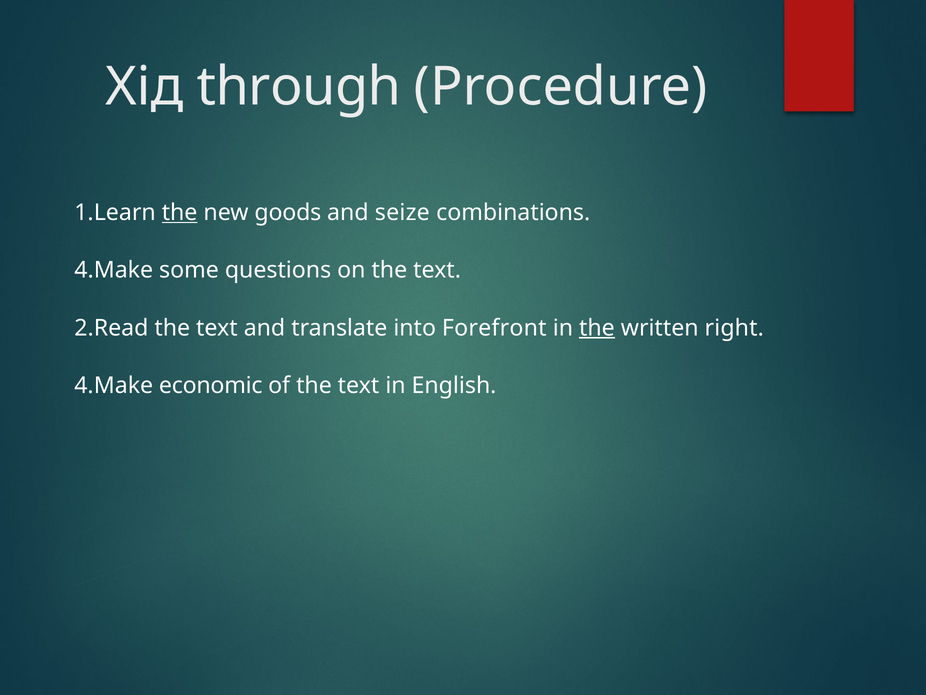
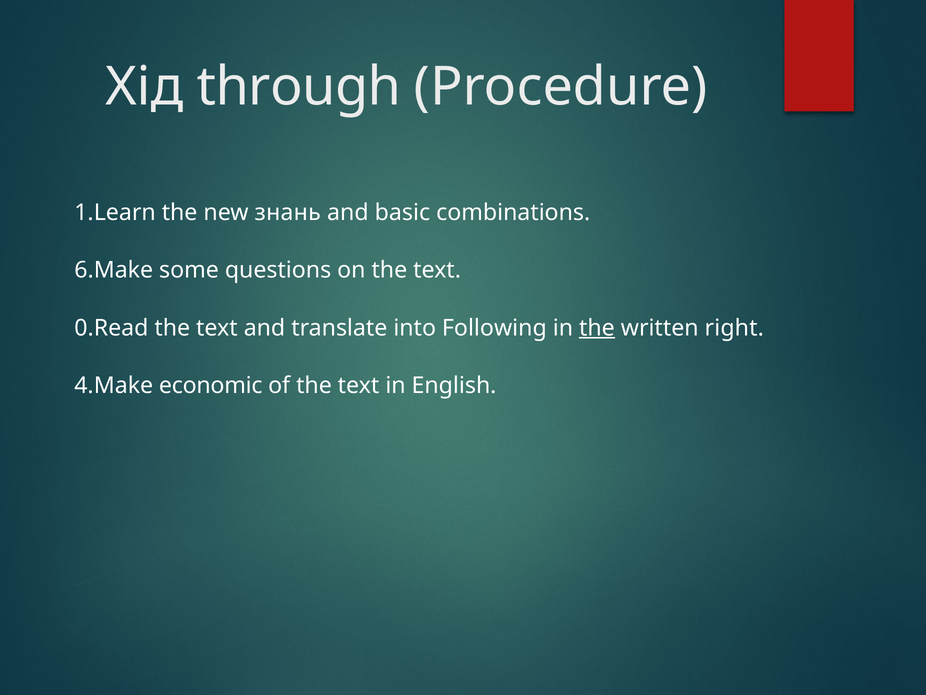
the at (180, 212) underline: present -> none
goods: goods -> знань
seize: seize -> basic
4.Make at (114, 270): 4.Make -> 6.Make
2.Read: 2.Read -> 0.Read
Forefront: Forefront -> Following
